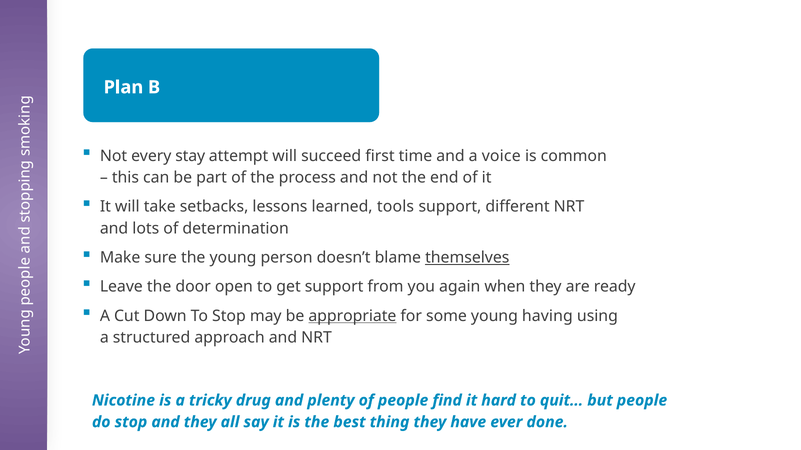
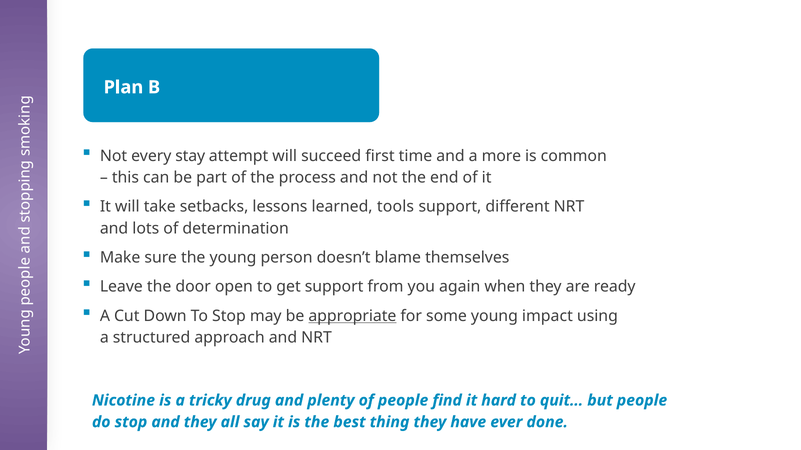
voice: voice -> more
themselves underline: present -> none
having: having -> impact
